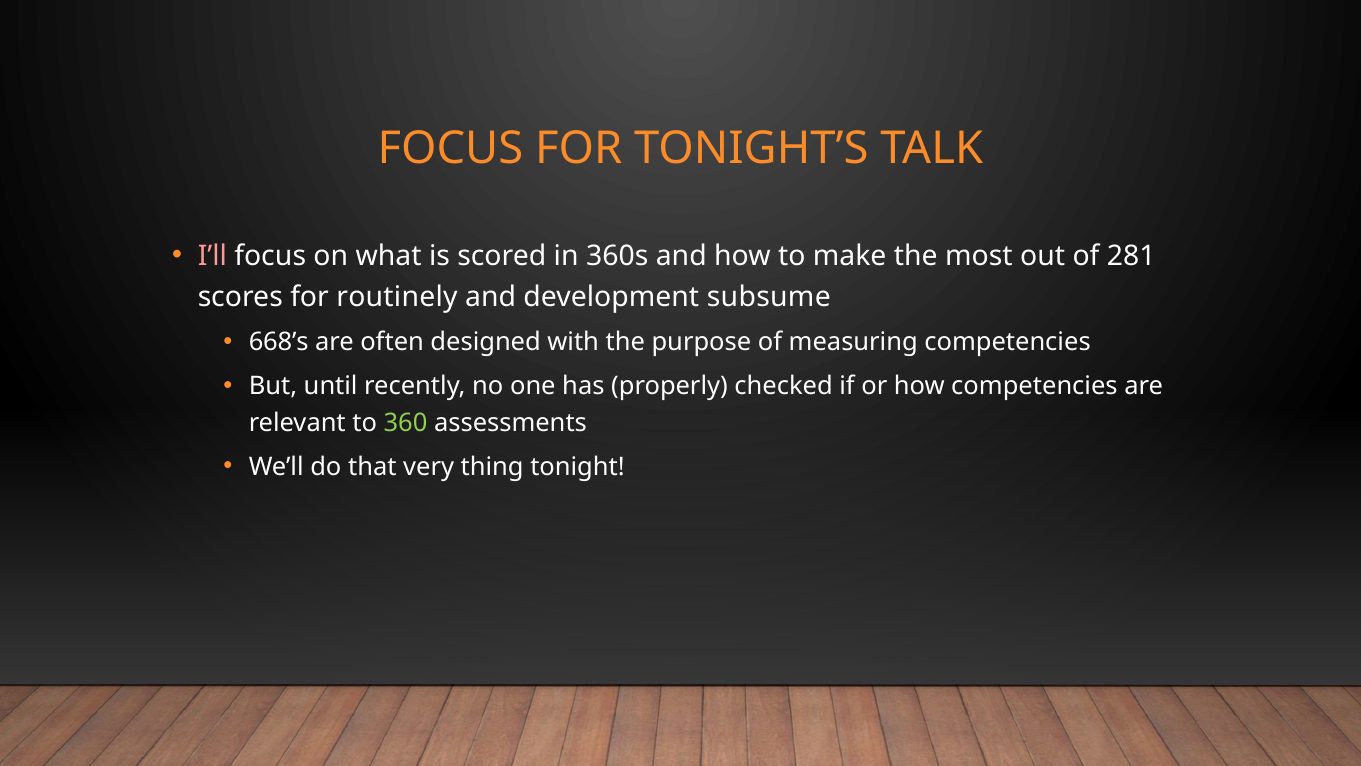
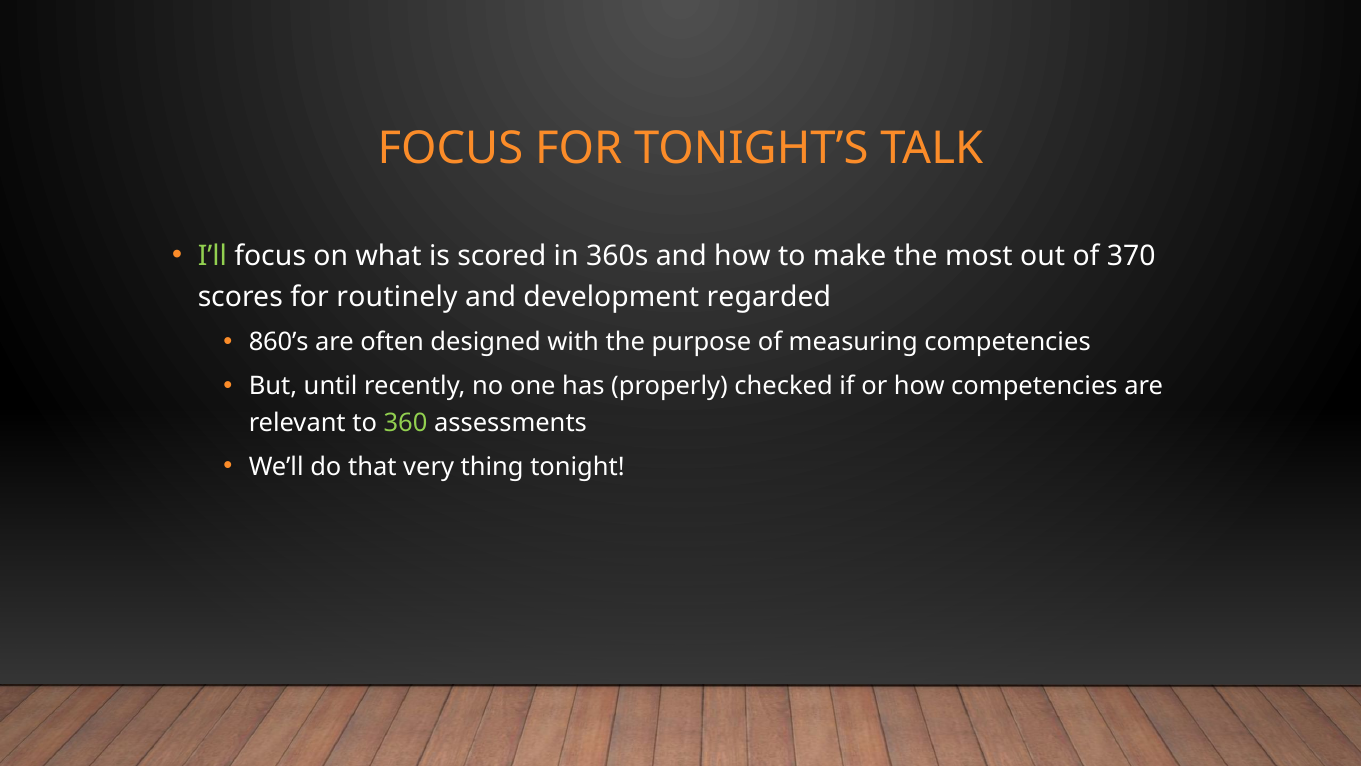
I’ll colour: pink -> light green
281: 281 -> 370
subsume: subsume -> regarded
668’s: 668’s -> 860’s
